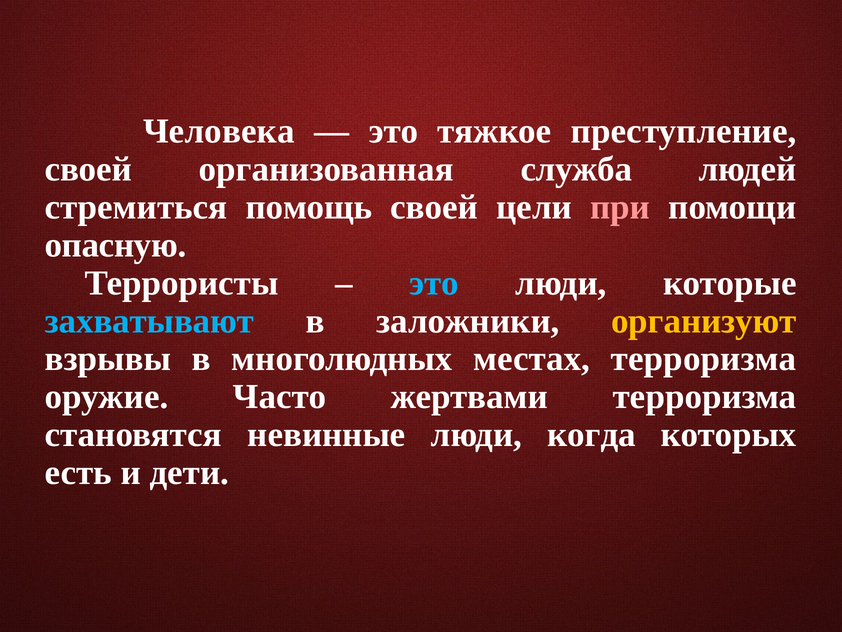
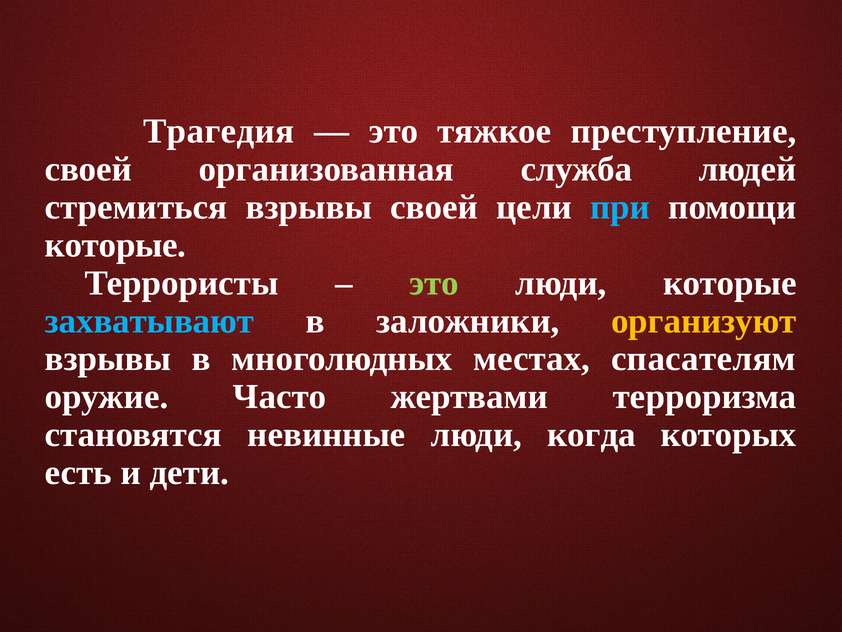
Человека: Человека -> Трагедия
стремиться помощь: помощь -> взрывы
при colour: pink -> light blue
опасную at (116, 245): опасную -> которые
это at (434, 283) colour: light blue -> light green
местах терроризма: терроризма -> спасателям
